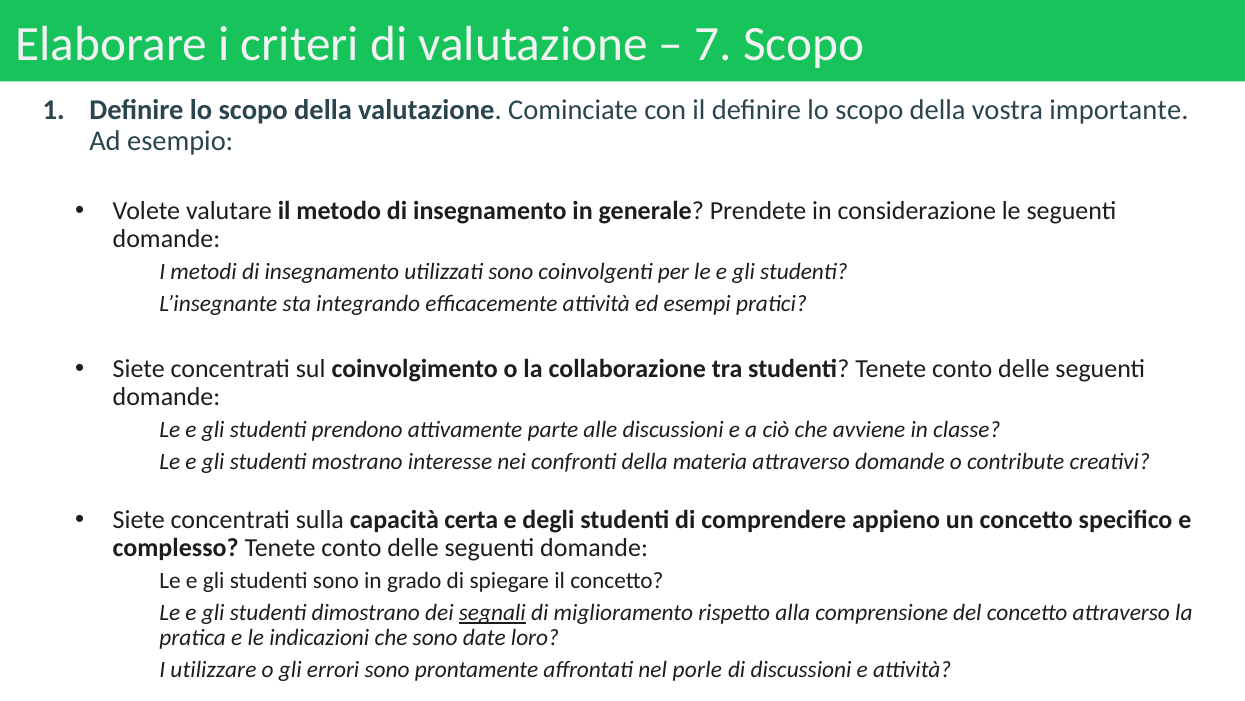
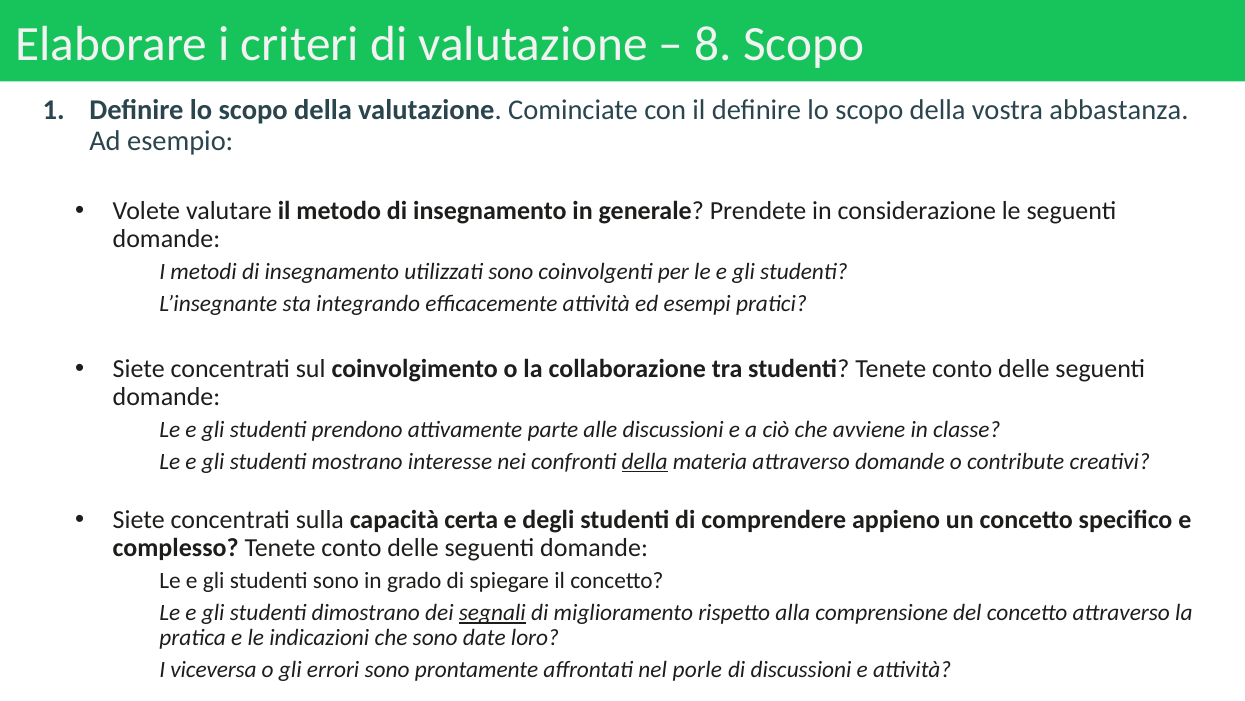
7: 7 -> 8
importante: importante -> abbastanza
della at (645, 461) underline: none -> present
utilizzare: utilizzare -> viceversa
